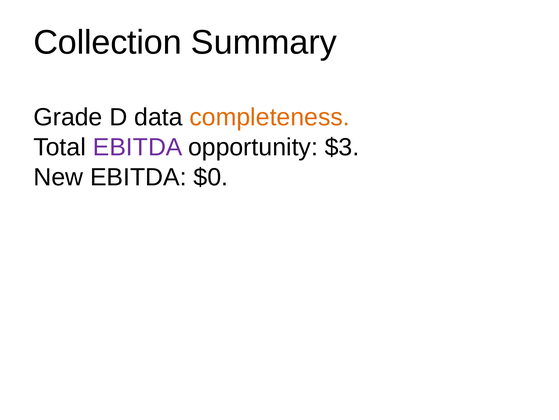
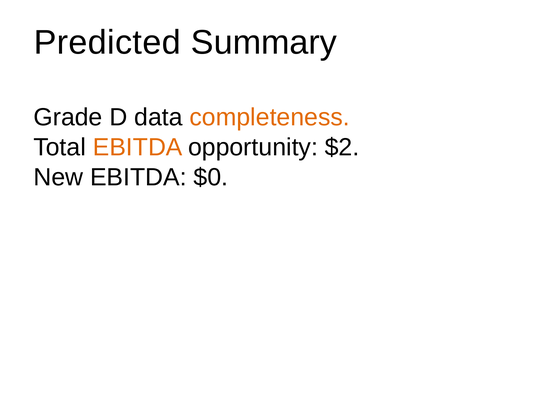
Collection: Collection -> Predicted
EBITDA at (138, 147) colour: purple -> orange
$3: $3 -> $2
